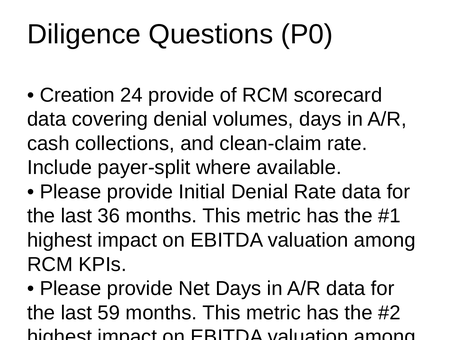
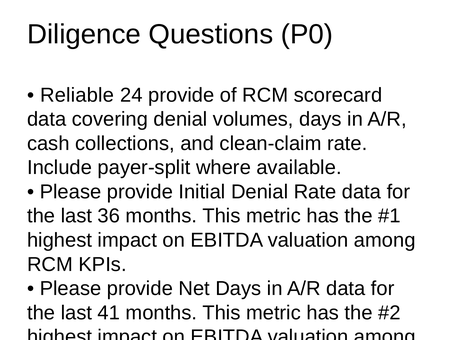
Creation: Creation -> Reliable
59: 59 -> 41
